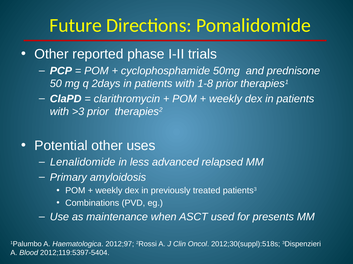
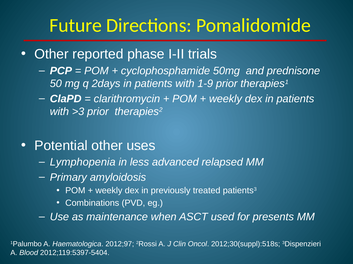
1-8: 1-8 -> 1-9
Lenalidomide: Lenalidomide -> Lymphopenia
